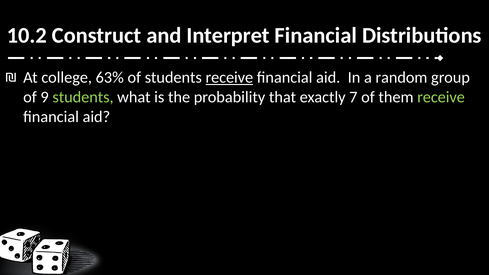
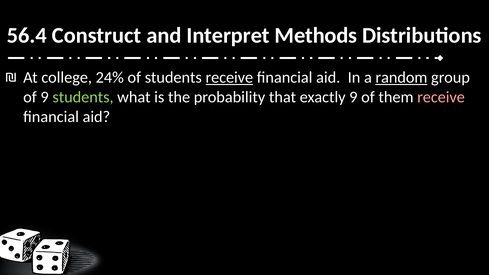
10.2: 10.2 -> 56.4
Interpret Financial: Financial -> Methods
63%: 63% -> 24%
random underline: none -> present
exactly 7: 7 -> 9
receive at (441, 97) colour: light green -> pink
